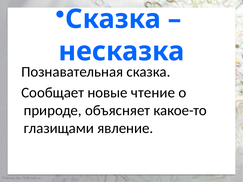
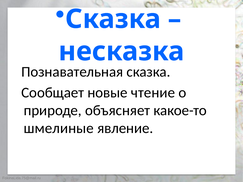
глазищами: глазищами -> шмелиные
